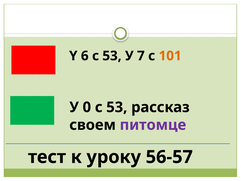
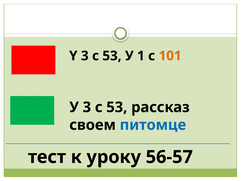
Y 6: 6 -> 3
7: 7 -> 1
У 0: 0 -> 3
питомце colour: purple -> blue
